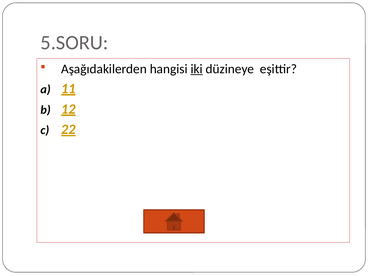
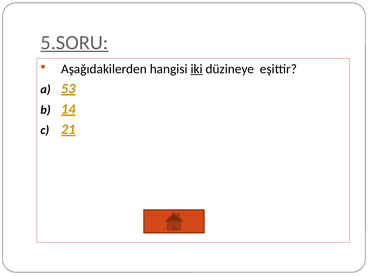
5.SORU underline: none -> present
11: 11 -> 53
12: 12 -> 14
22: 22 -> 21
